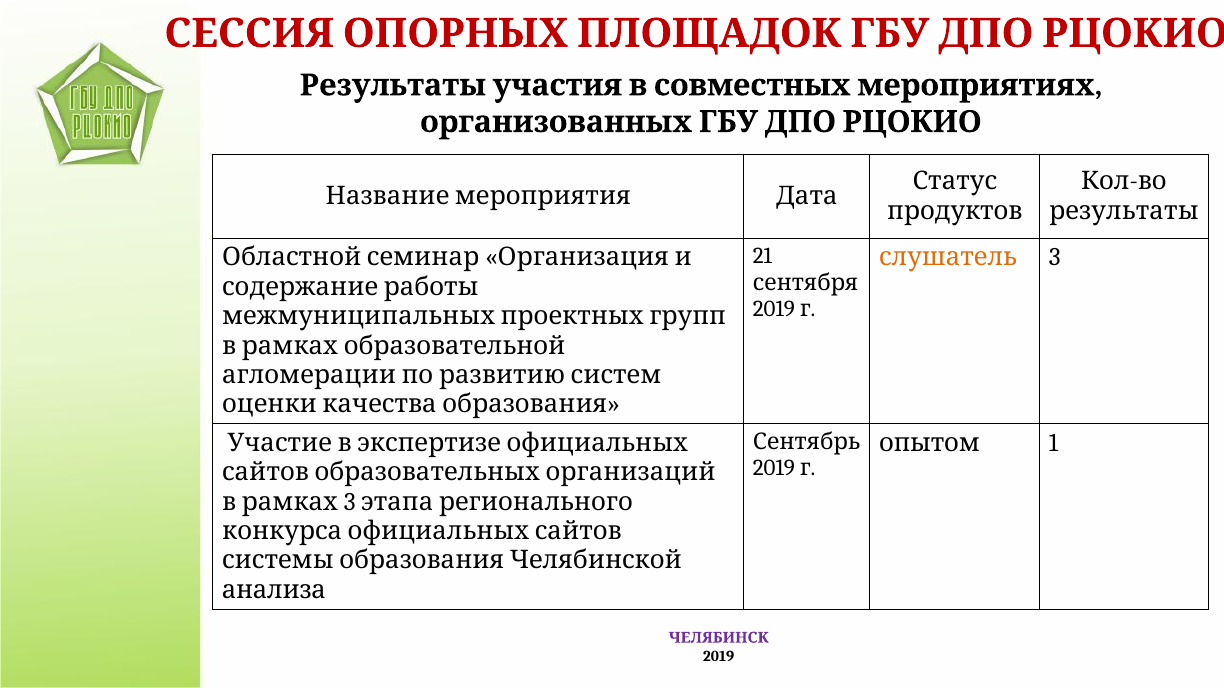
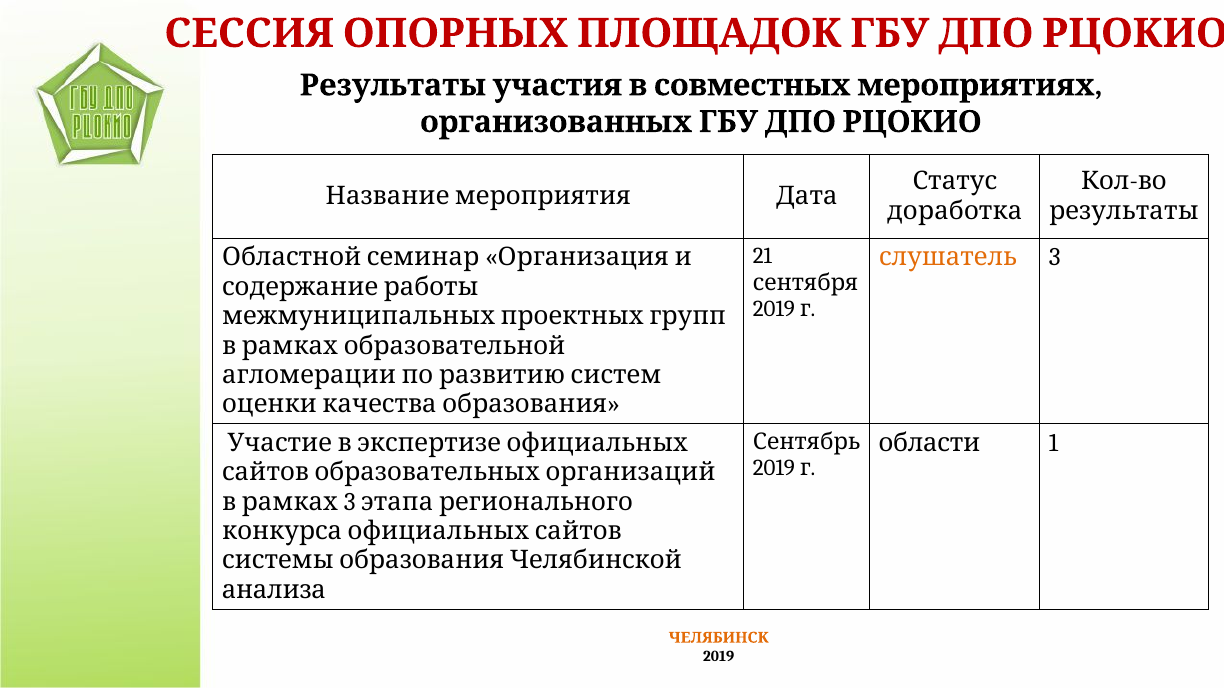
продуктов: продуктов -> доработка
опытом: опытом -> области
ЧЕЛЯБИНСК colour: purple -> orange
